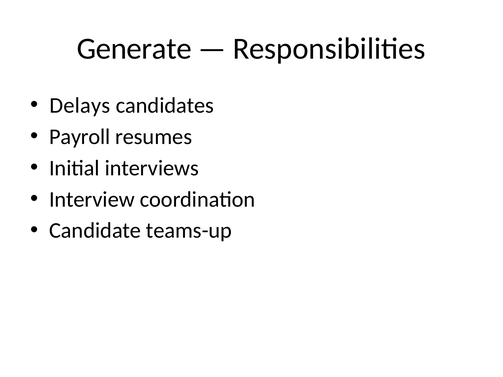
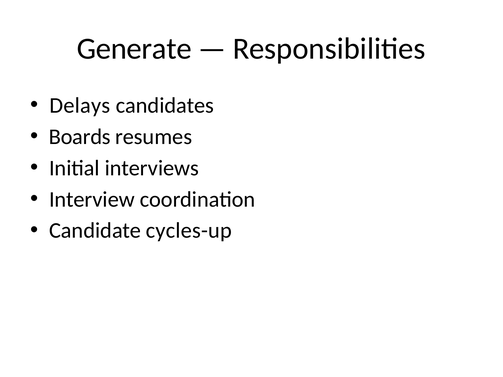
Payroll: Payroll -> Boards
teams-up: teams-up -> cycles-up
